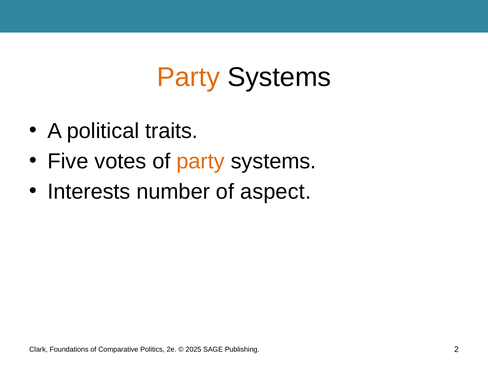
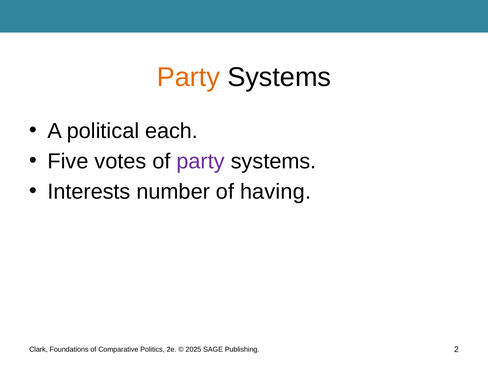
traits: traits -> each
party at (201, 161) colour: orange -> purple
aspect: aspect -> having
